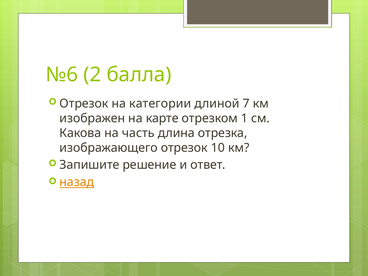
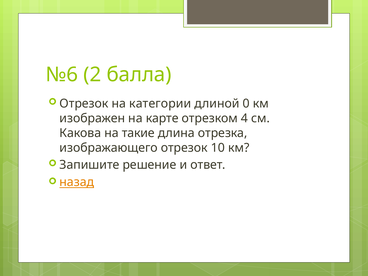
7: 7 -> 0
1: 1 -> 4
часть: часть -> такие
